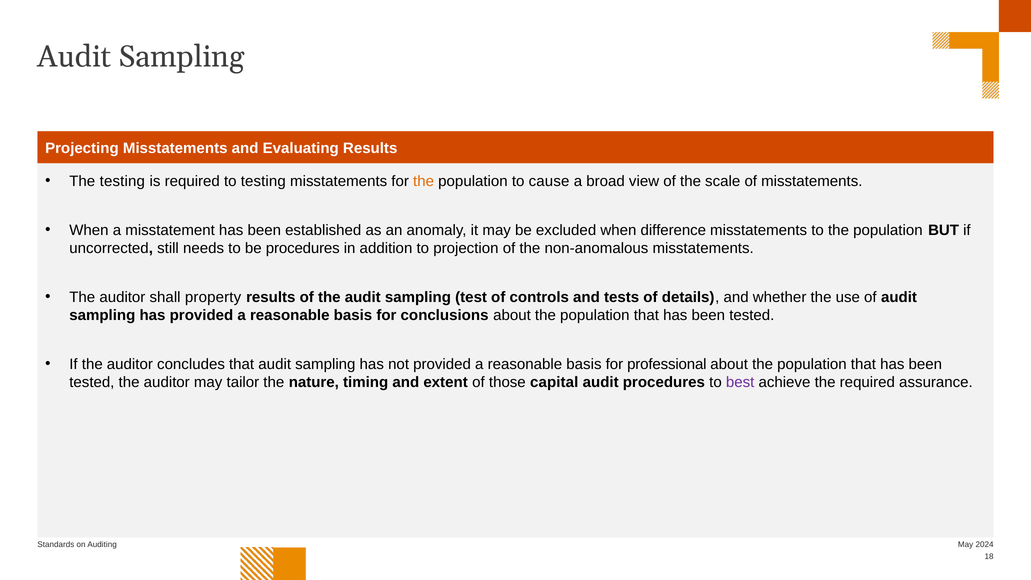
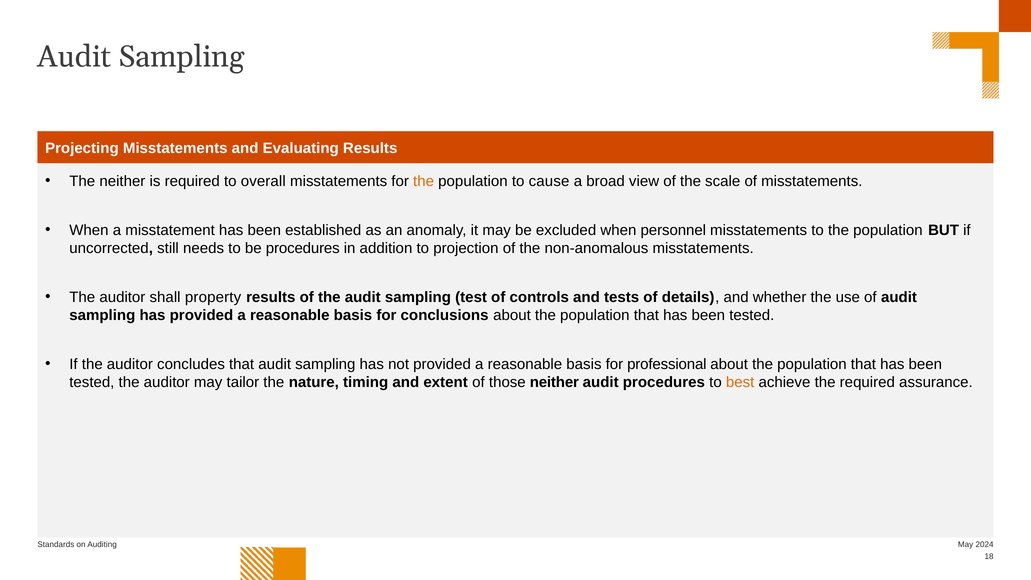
The testing: testing -> neither
to testing: testing -> overall
difference: difference -> personnel
those capital: capital -> neither
best colour: purple -> orange
